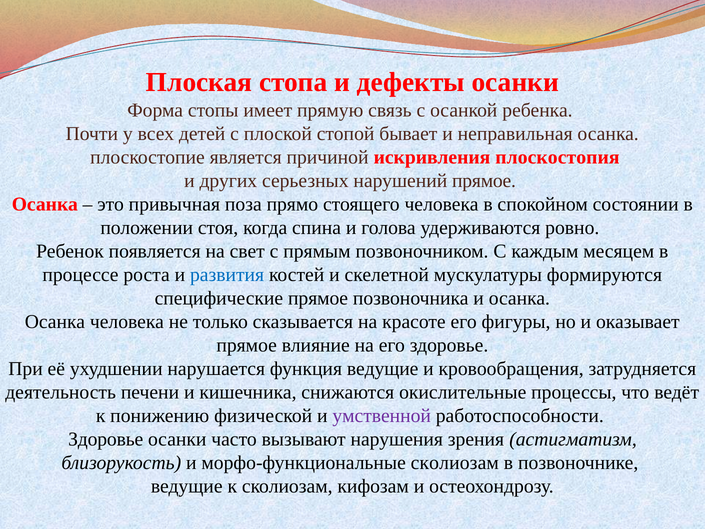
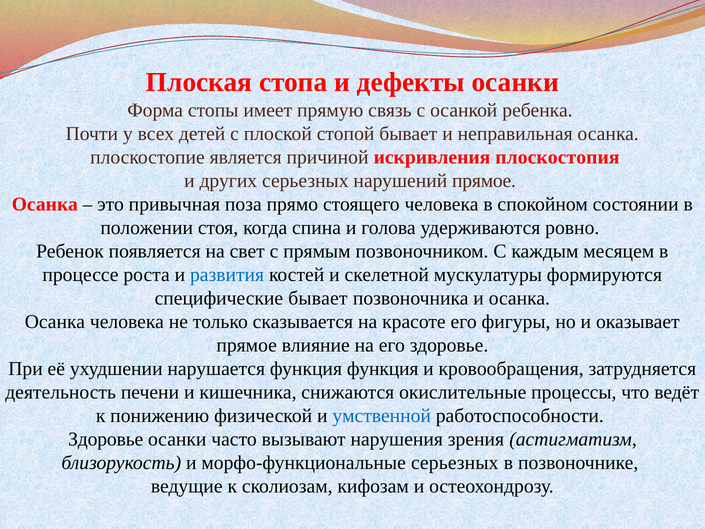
специфические прямое: прямое -> бывает
функция ведущие: ведущие -> функция
умственной colour: purple -> blue
морфо-функциональные сколиозам: сколиозам -> серьезных
